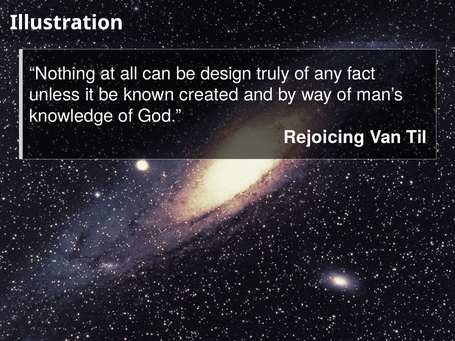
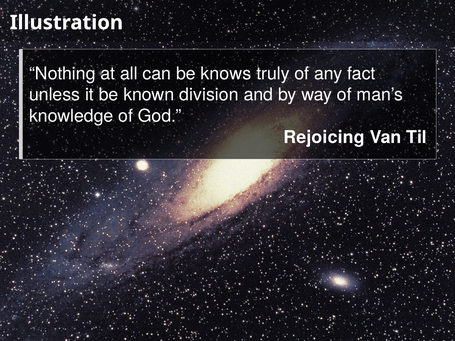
design: design -> knows
created: created -> division
